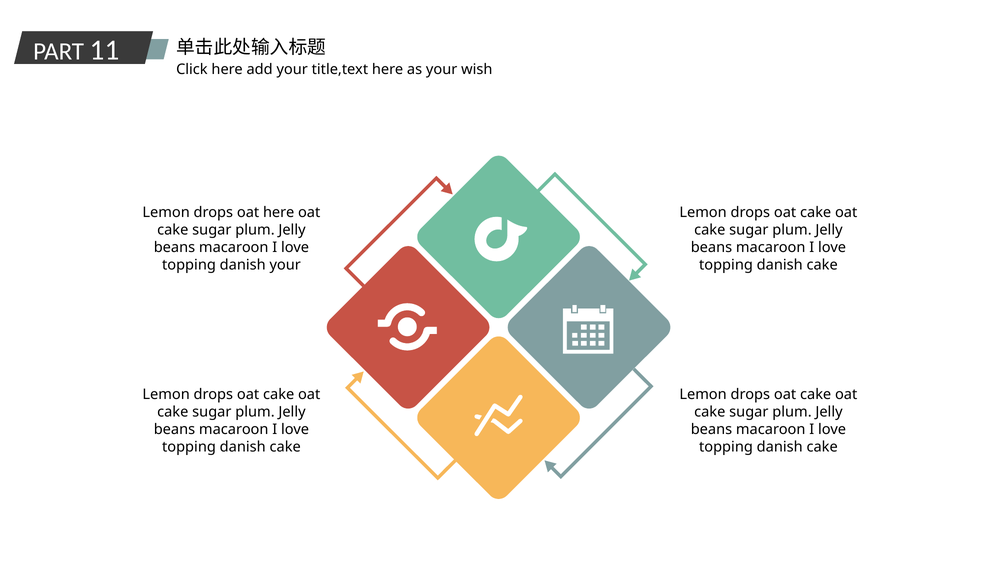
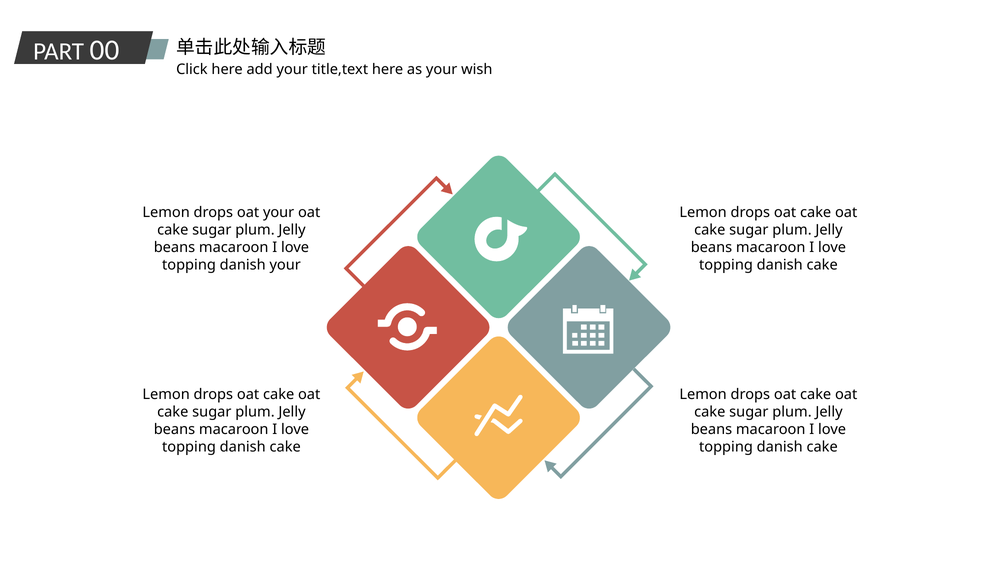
11: 11 -> 00
oat here: here -> your
